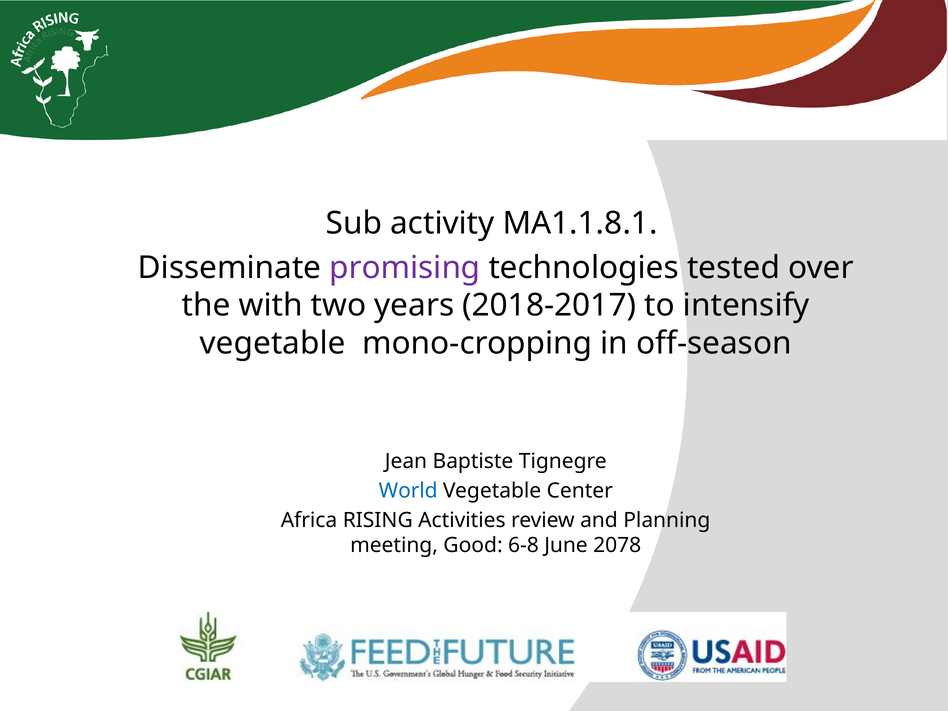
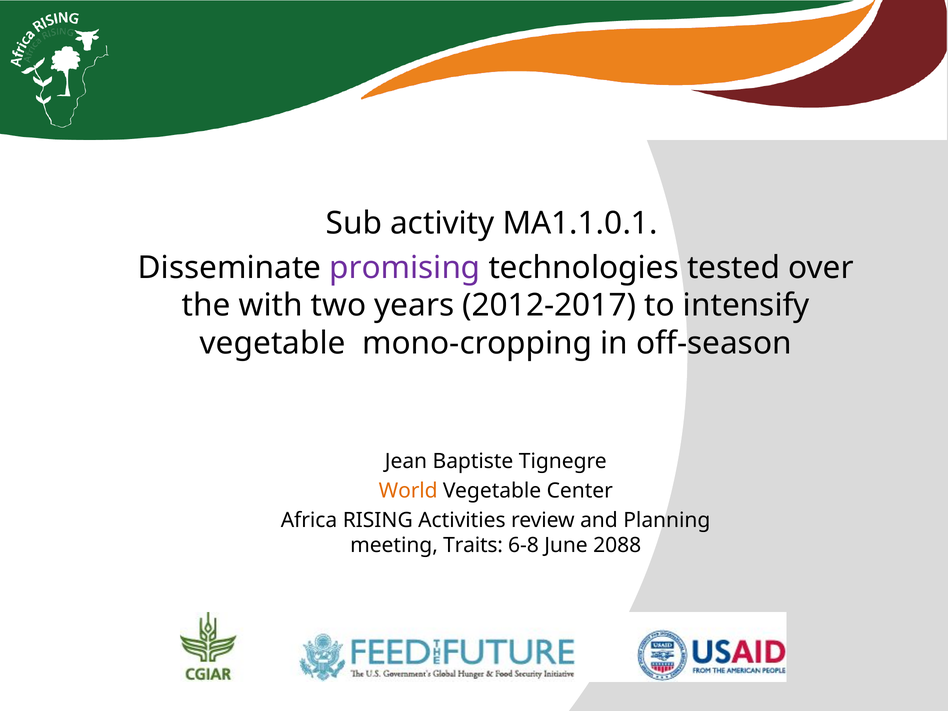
MA1.1.8.1: MA1.1.8.1 -> MA1.1.0.1
2018-2017: 2018-2017 -> 2012-2017
World colour: blue -> orange
Good: Good -> Traits
2078: 2078 -> 2088
